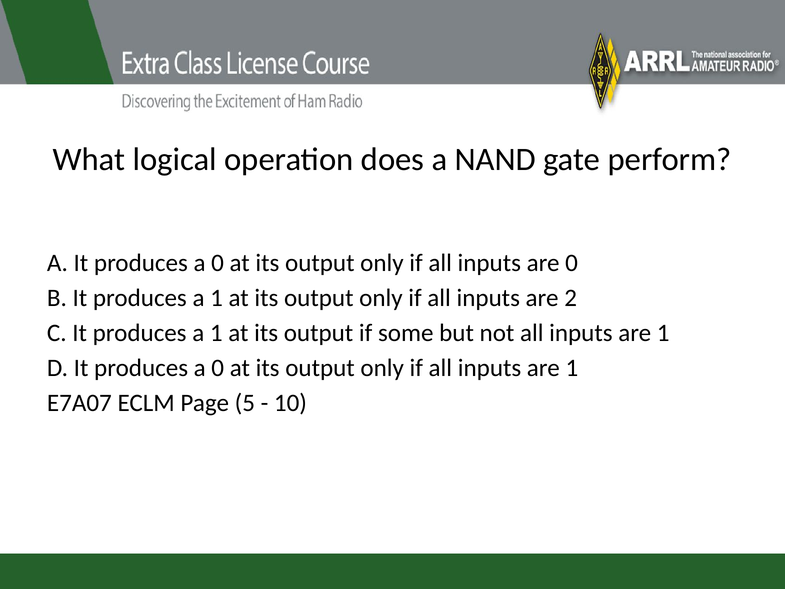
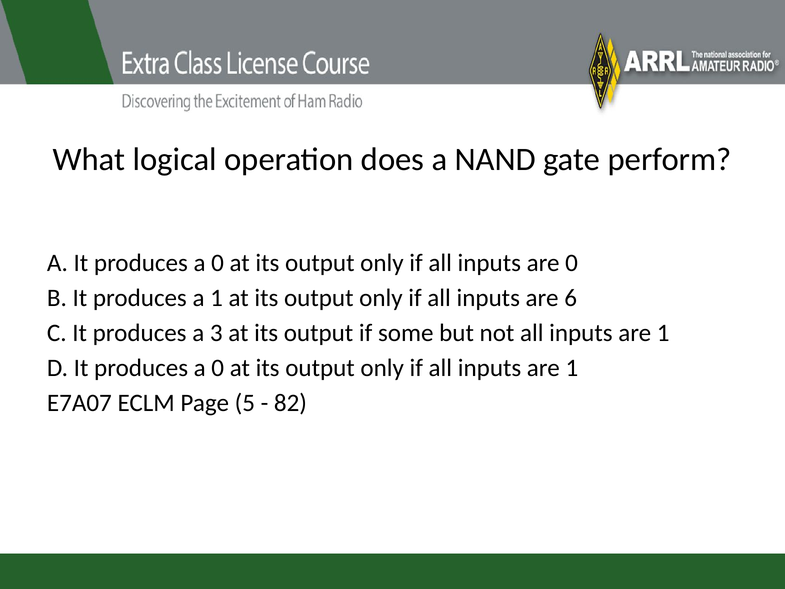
2: 2 -> 6
1 at (216, 333): 1 -> 3
10: 10 -> 82
